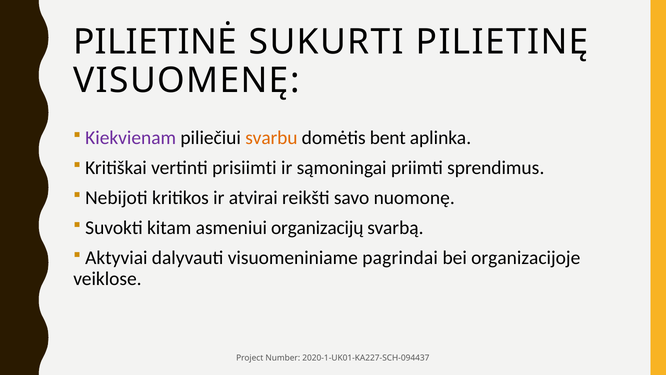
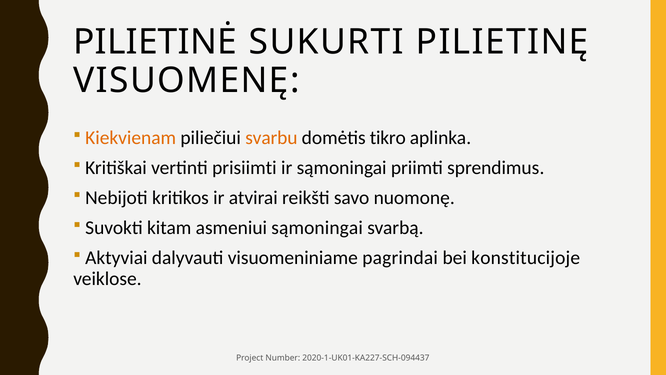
Kiekvienam colour: purple -> orange
bent: bent -> tikro
asmeniui organizacijų: organizacijų -> sąmoningai
organizacijoje: organizacijoje -> konstitucijoje
